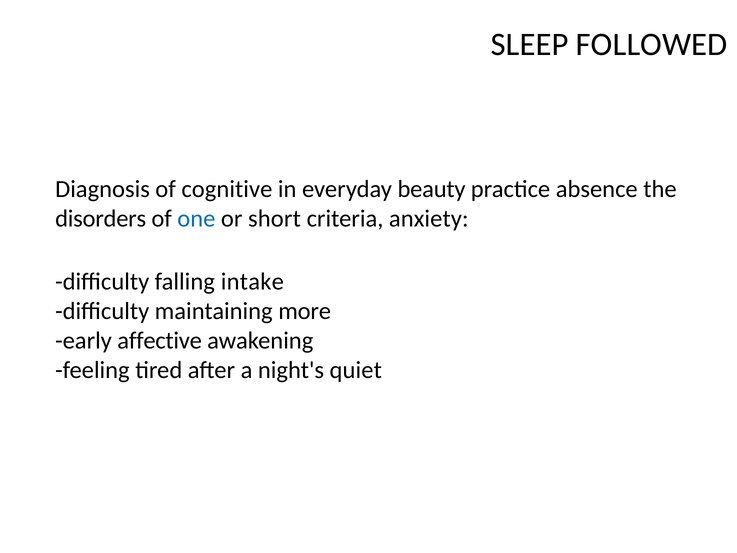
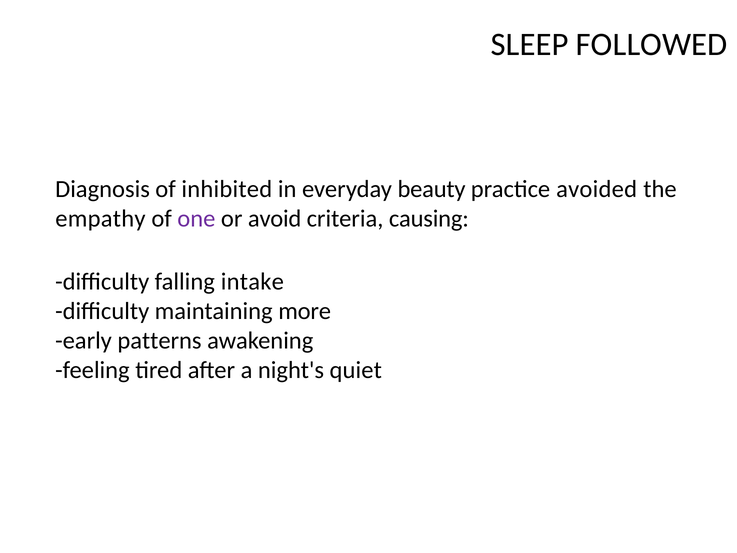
cognitive: cognitive -> inhibited
absence: absence -> avoided
disorders: disorders -> empathy
one colour: blue -> purple
short: short -> avoid
anxiety: anxiety -> causing
affective: affective -> patterns
